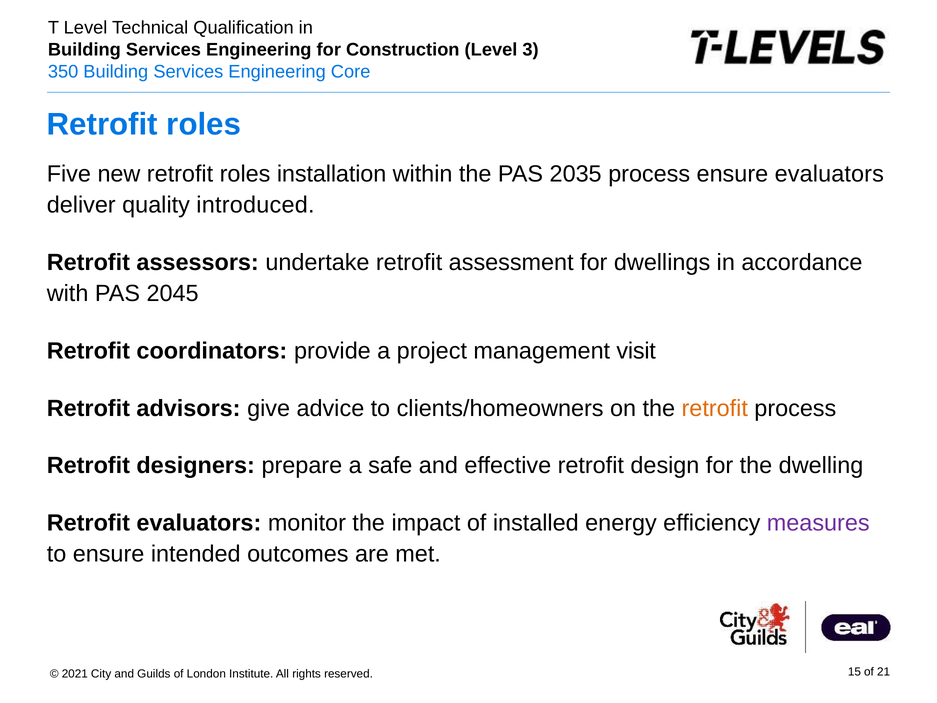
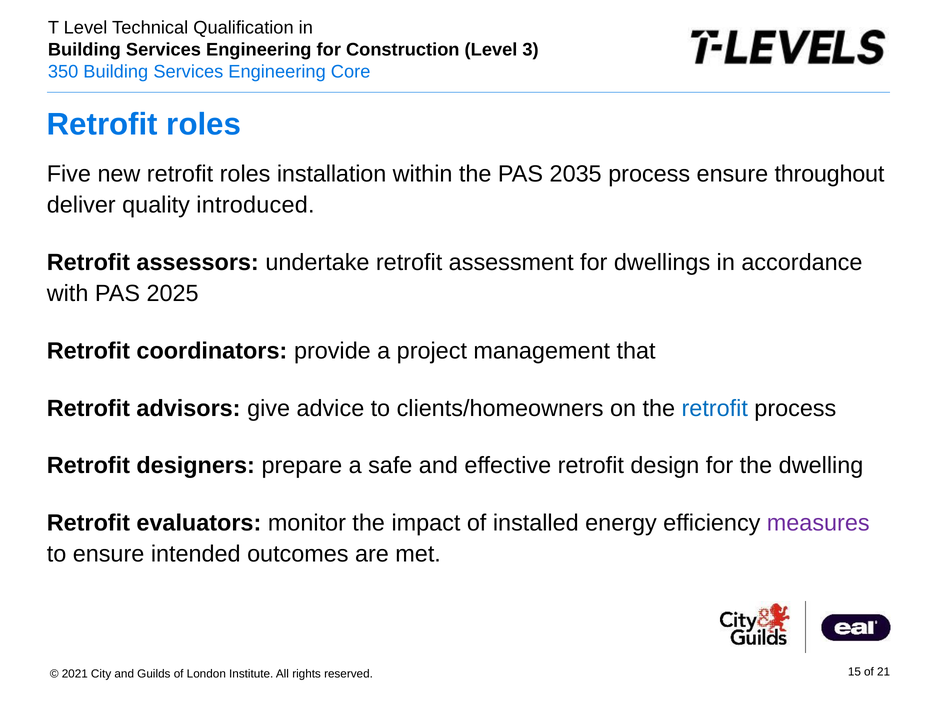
ensure evaluators: evaluators -> throughout
2045: 2045 -> 2025
visit: visit -> that
retrofit at (715, 408) colour: orange -> blue
